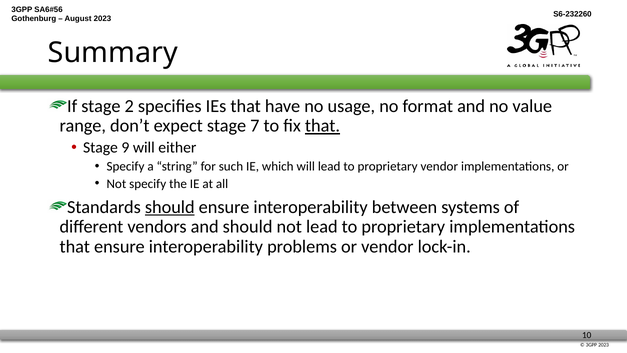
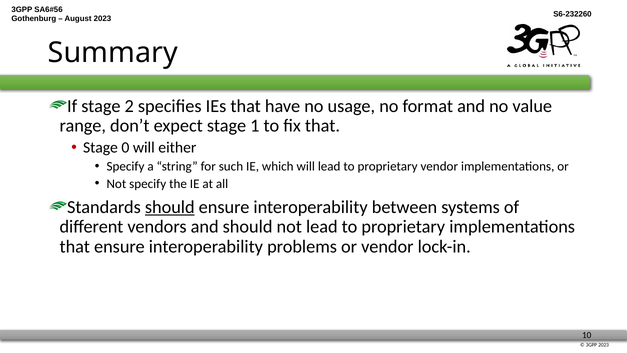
7: 7 -> 1
that at (323, 126) underline: present -> none
9: 9 -> 0
